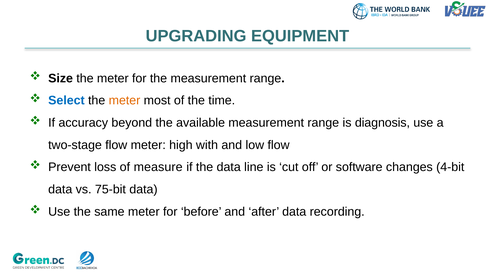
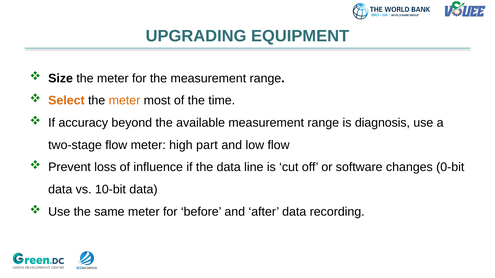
Select colour: blue -> orange
with: with -> part
measure: measure -> influence
4-bit: 4-bit -> 0-bit
75-bit: 75-bit -> 10-bit
